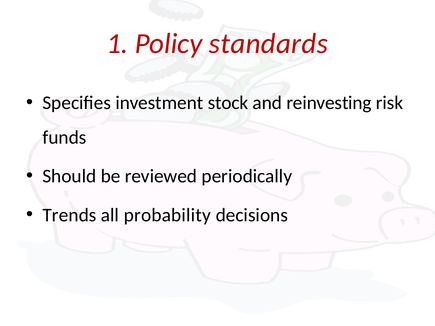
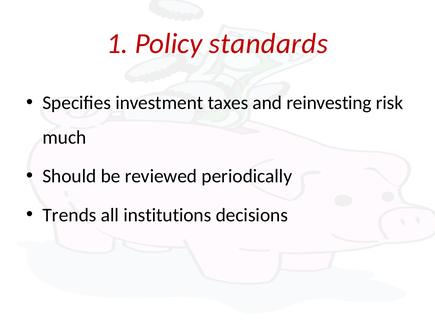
stock: stock -> taxes
funds: funds -> much
probability: probability -> institutions
